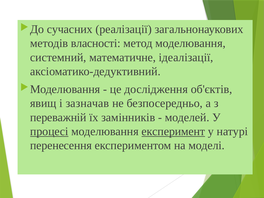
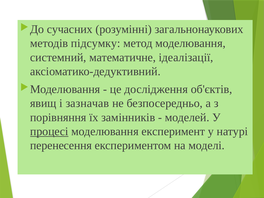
реалізації: реалізації -> розумінні
власності: власності -> підсумку
переважній: переважній -> порівняння
експеримент underline: present -> none
